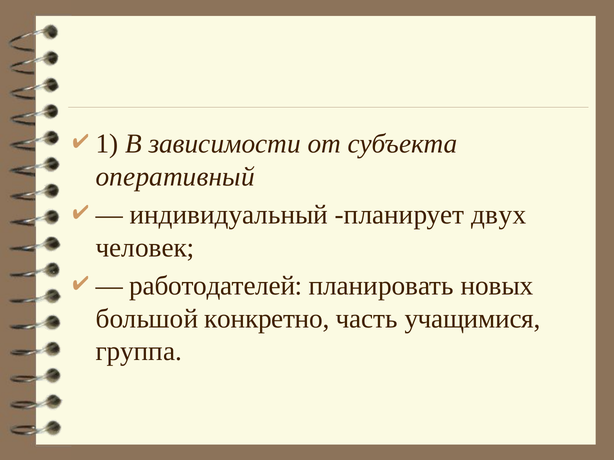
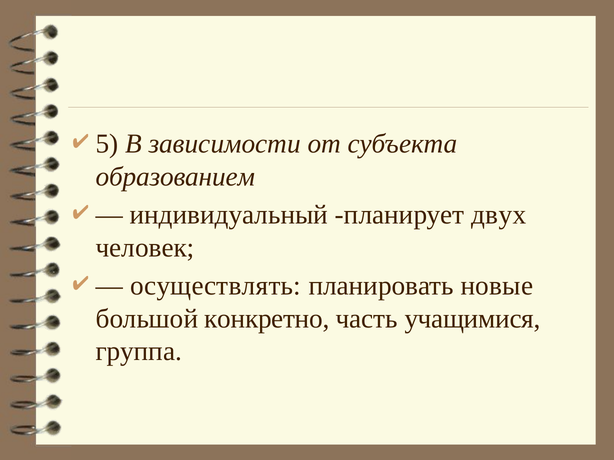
1: 1 -> 5
оперативный: оперативный -> образованием
работодателей: работодателей -> осуществлять
новых: новых -> новые
